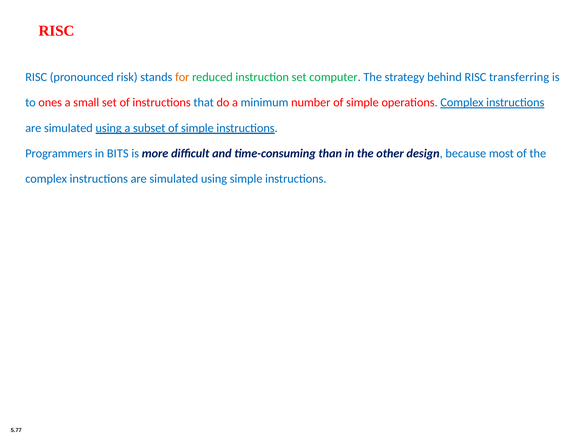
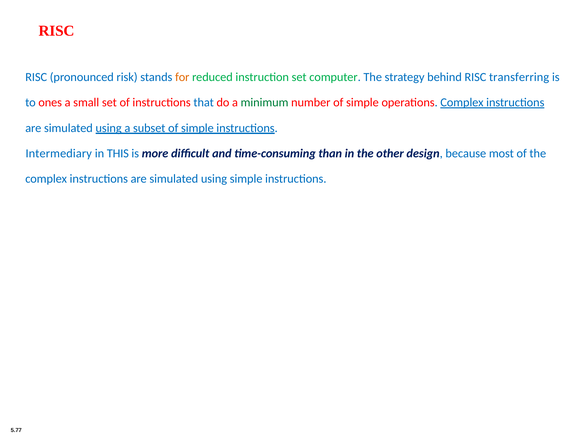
minimum colour: blue -> green
Programmers: Programmers -> Intermediary
BITS: BITS -> THIS
